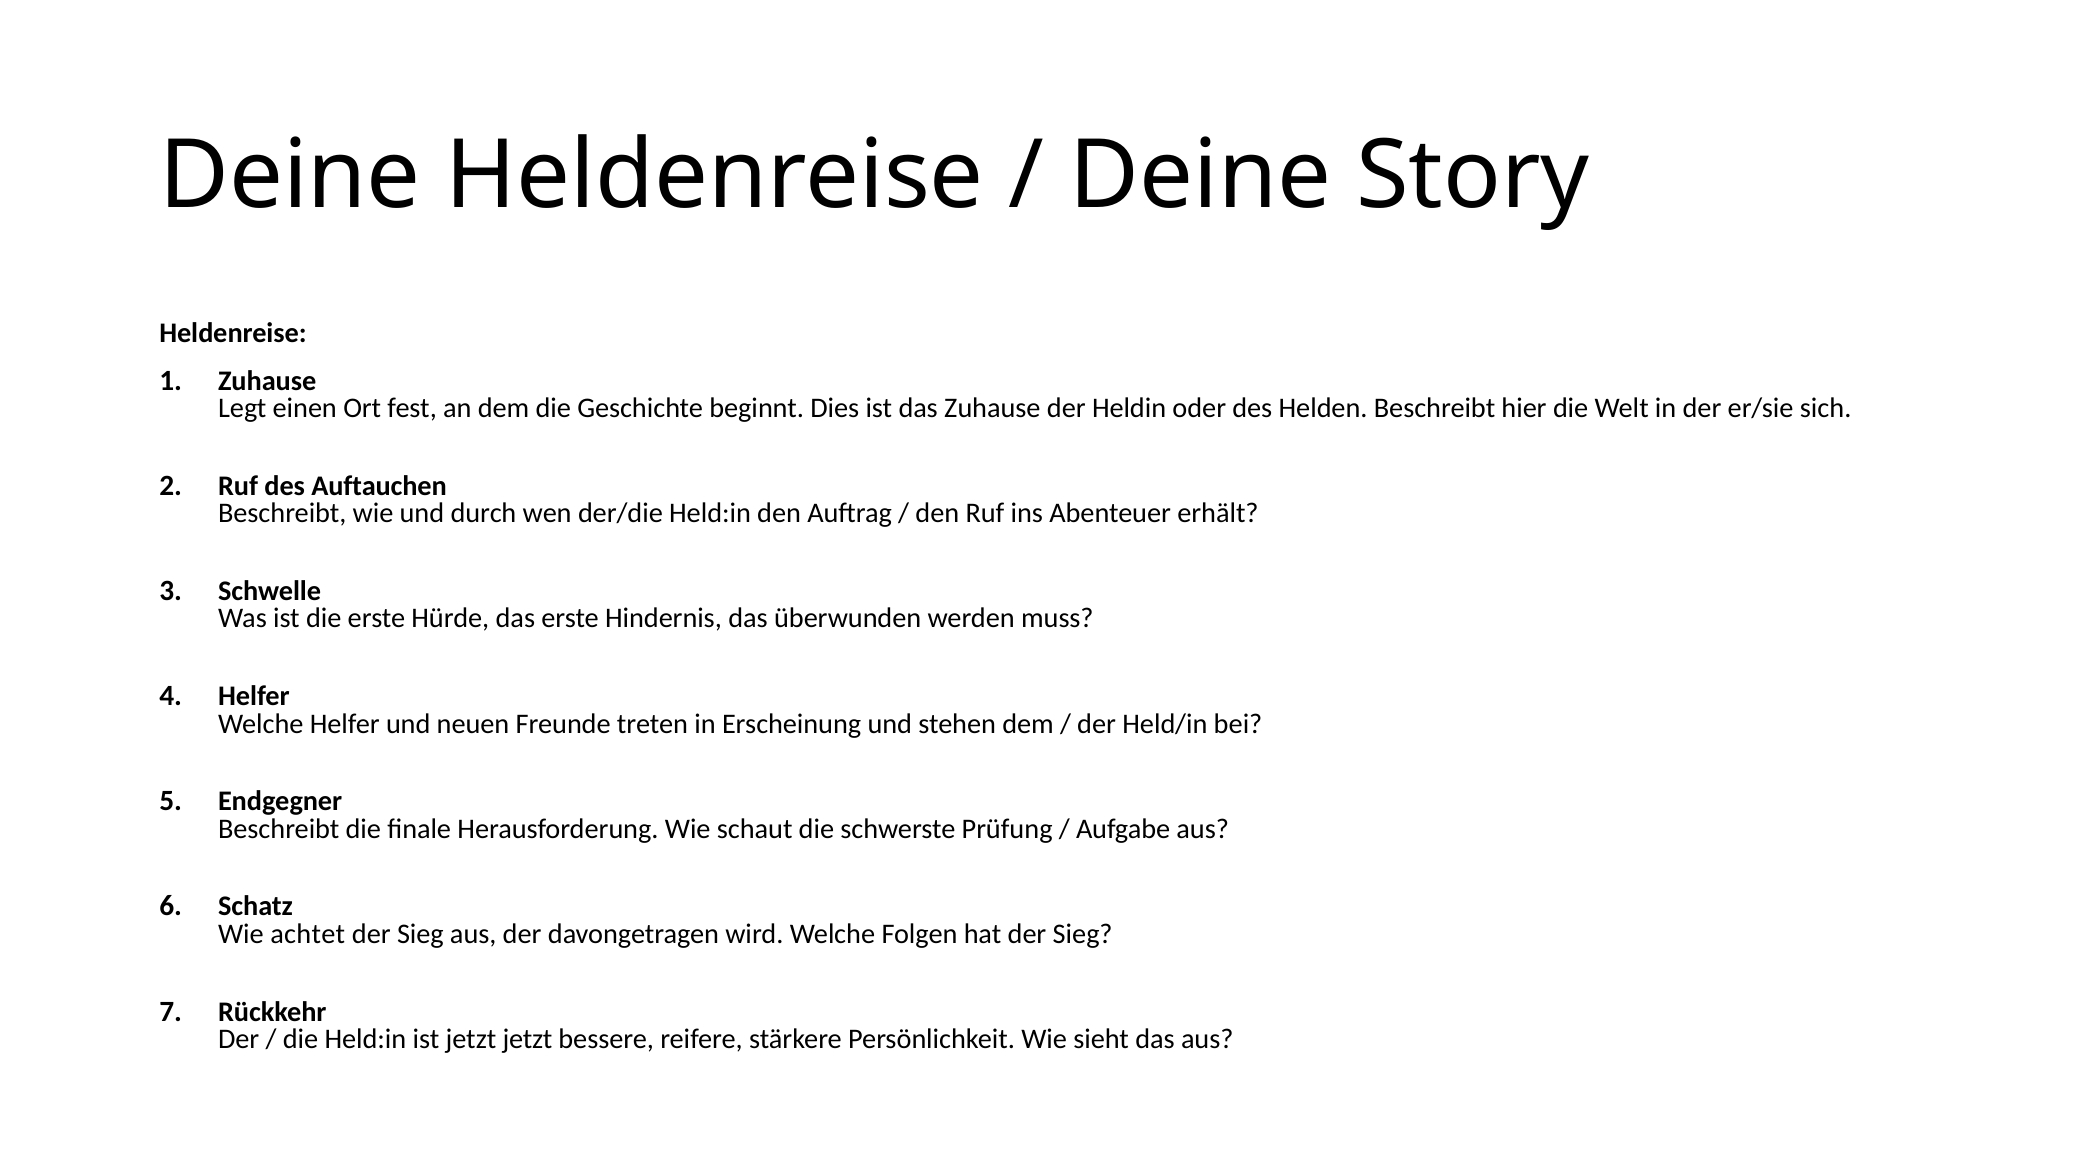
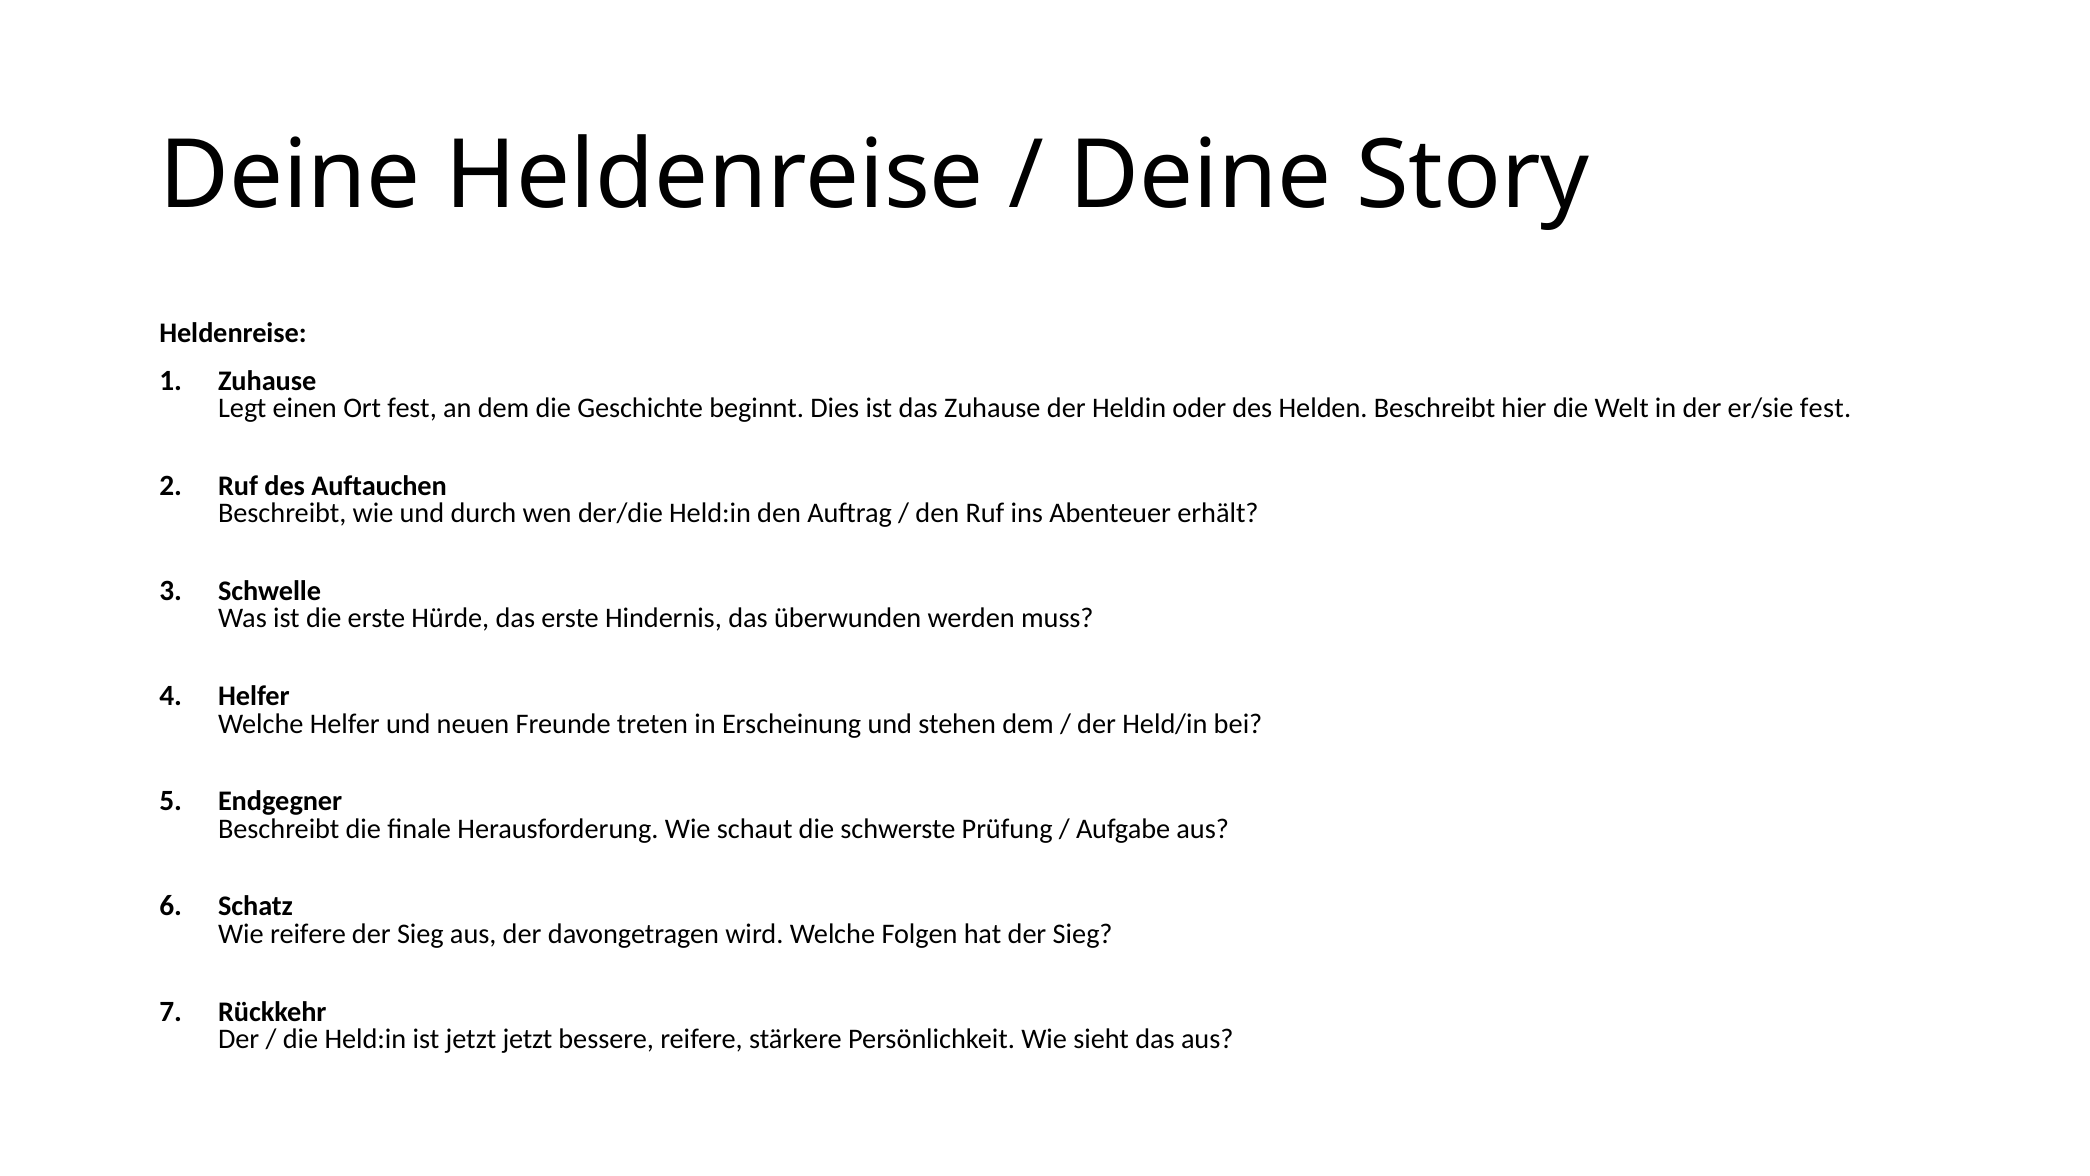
er/sie sich: sich -> fest
Wie achtet: achtet -> reifere
